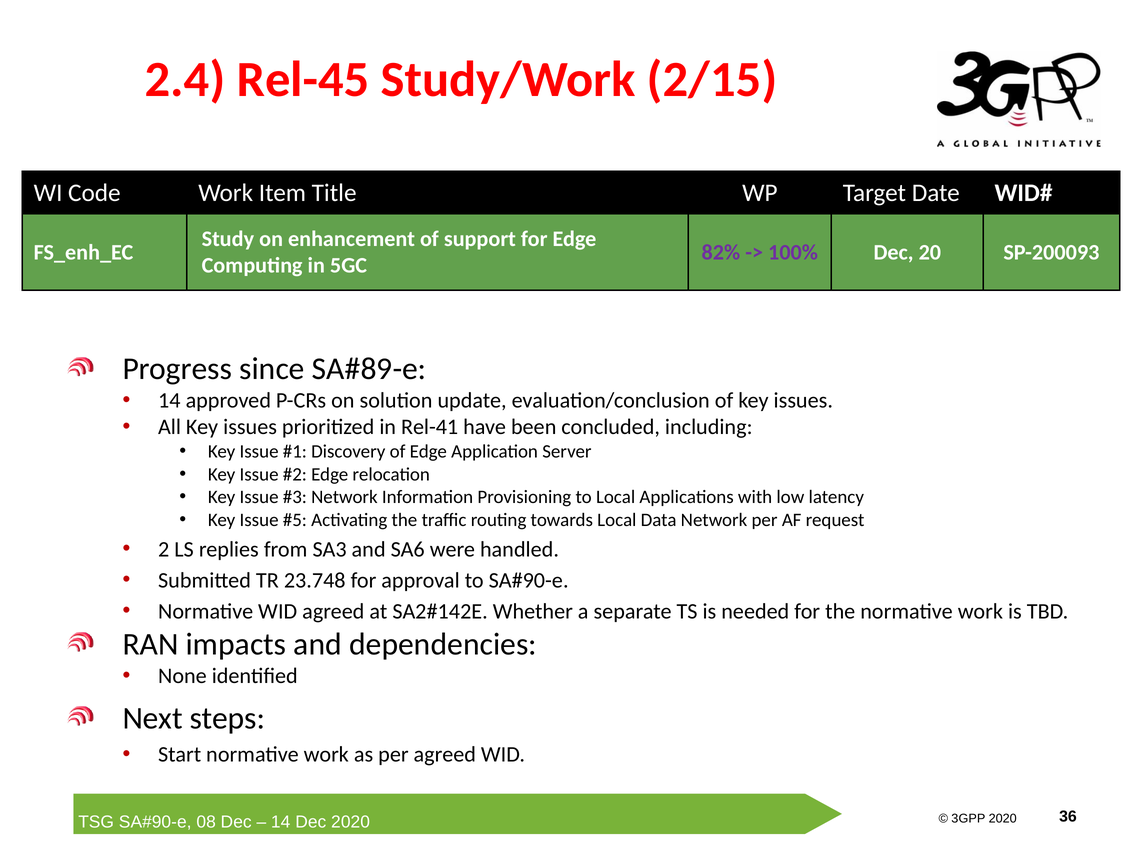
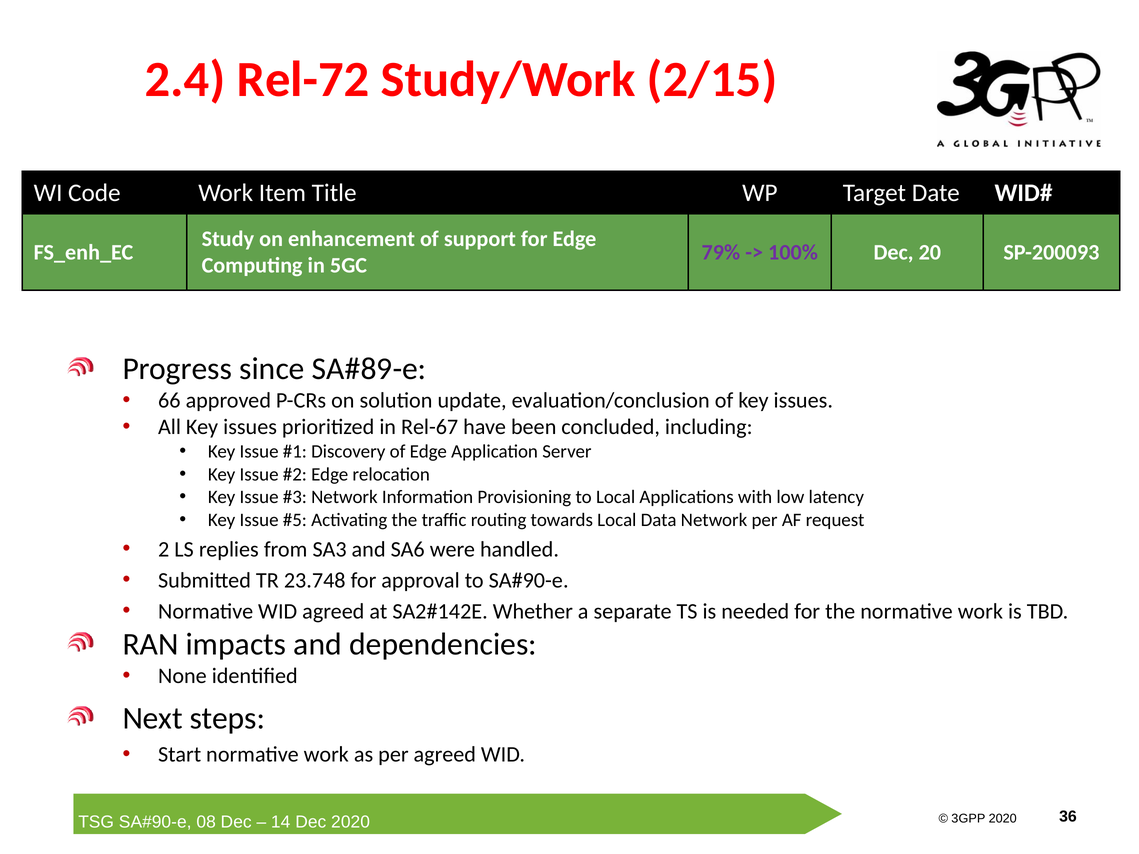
Rel-45: Rel-45 -> Rel-72
82%: 82% -> 79%
14 at (169, 401): 14 -> 66
Rel-41: Rel-41 -> Rel-67
